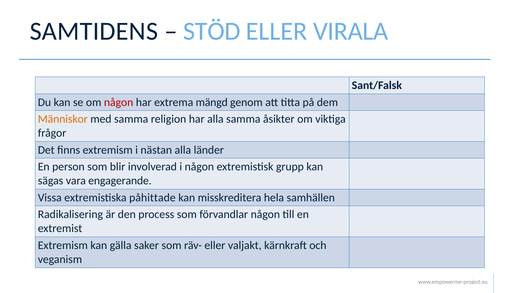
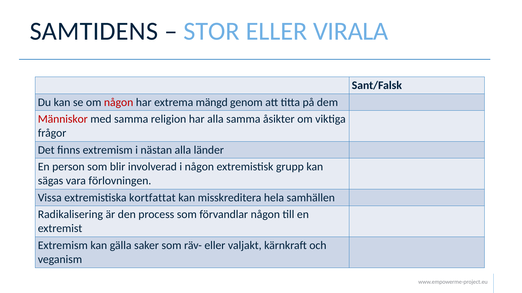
STÖD: STÖD -> STOR
Människor colour: orange -> red
engagerande: engagerande -> förlovningen
påhittade: påhittade -> kortfattat
